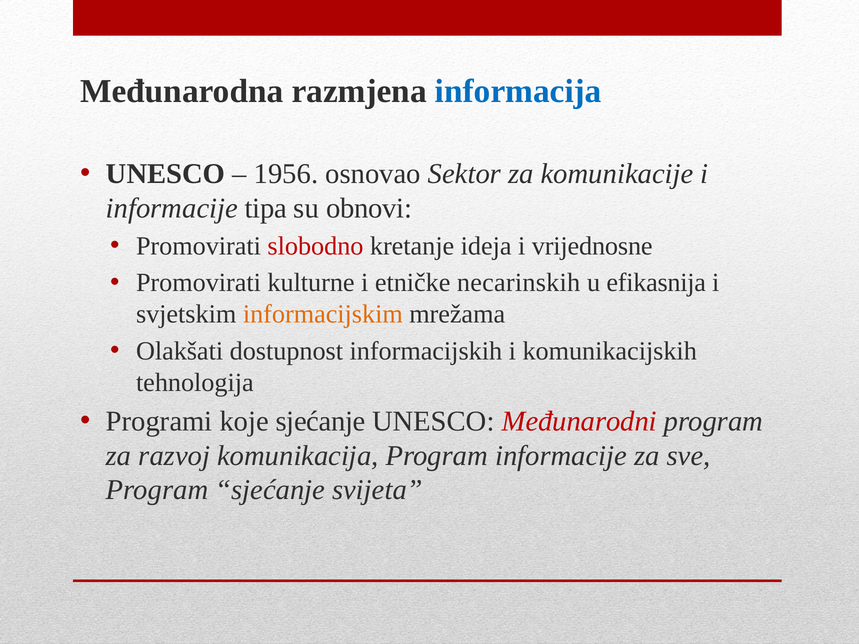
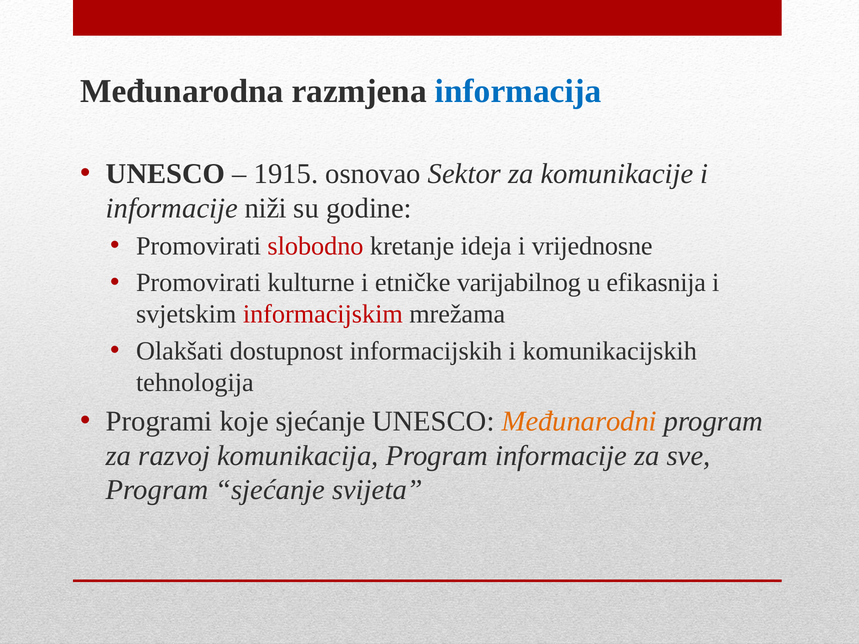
1956: 1956 -> 1915
tipa: tipa -> niži
obnovi: obnovi -> godine
necarinskih: necarinskih -> varijabilnog
informacijskim colour: orange -> red
Međunarodni colour: red -> orange
